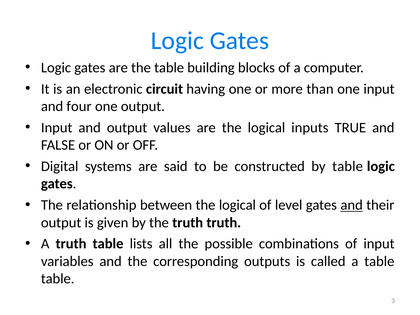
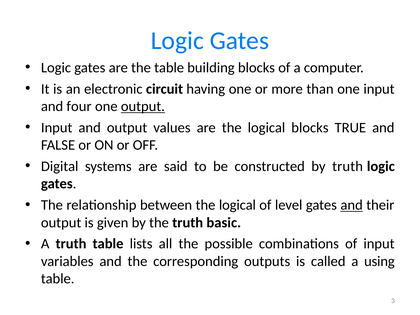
output at (143, 106) underline: none -> present
logical inputs: inputs -> blocks
by table: table -> truth
truth truth: truth -> basic
a table: table -> using
